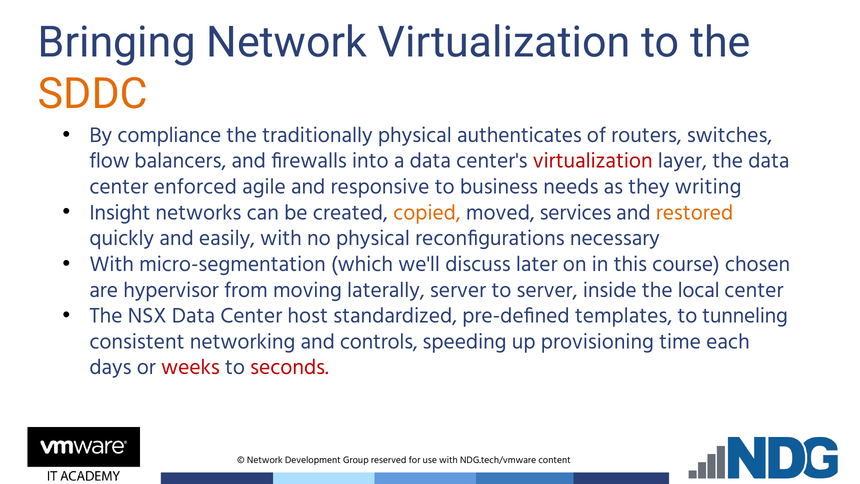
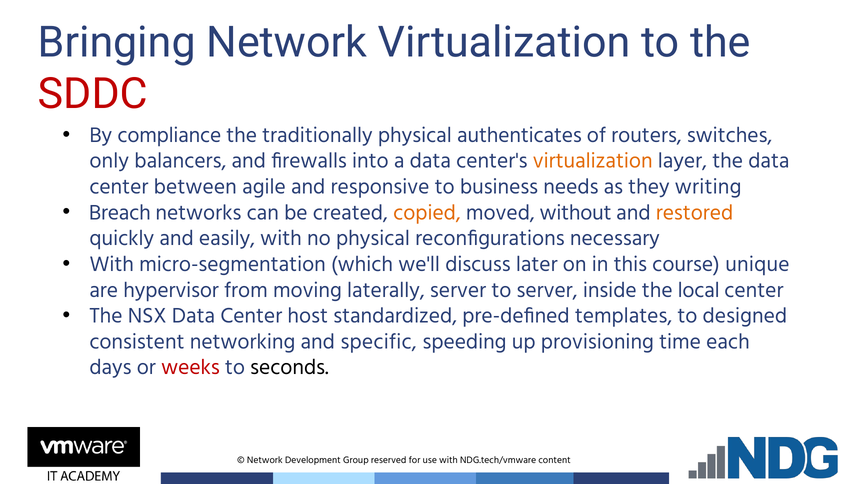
SDDC colour: orange -> red
flow: flow -> only
virtualization at (593, 161) colour: red -> orange
enforced: enforced -> between
Insight: Insight -> Breach
services: services -> without
chosen: chosen -> unique
tunneling: tunneling -> designed
controls: controls -> specific
seconds colour: red -> black
